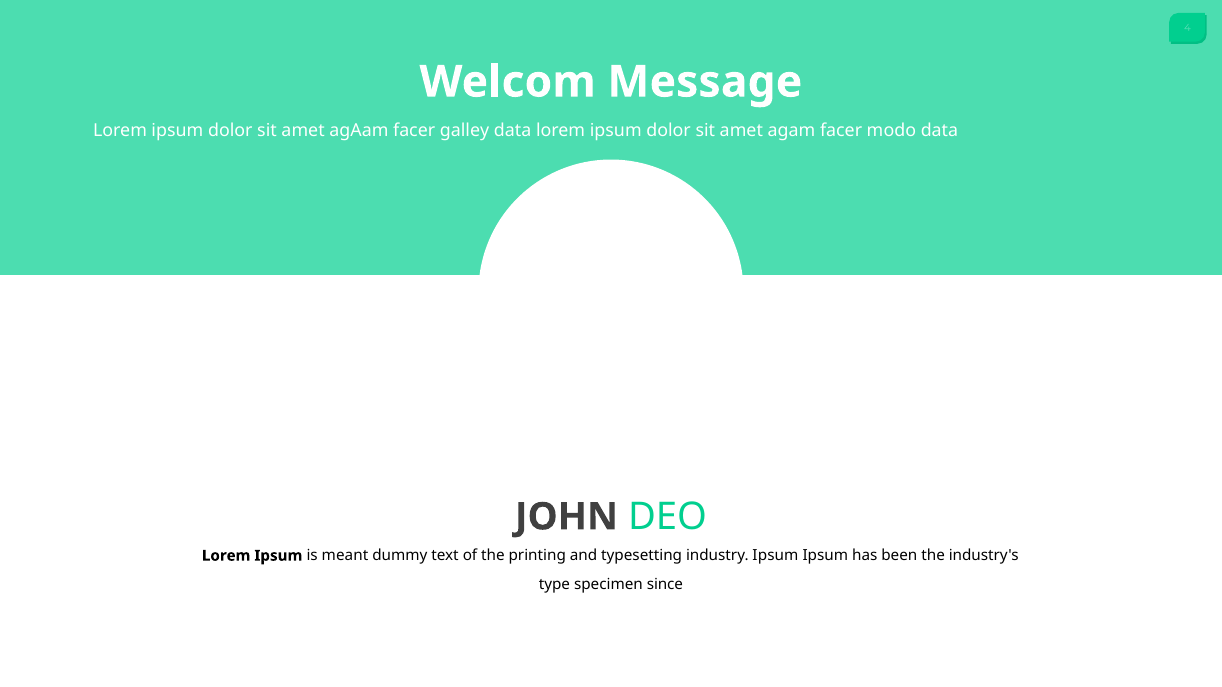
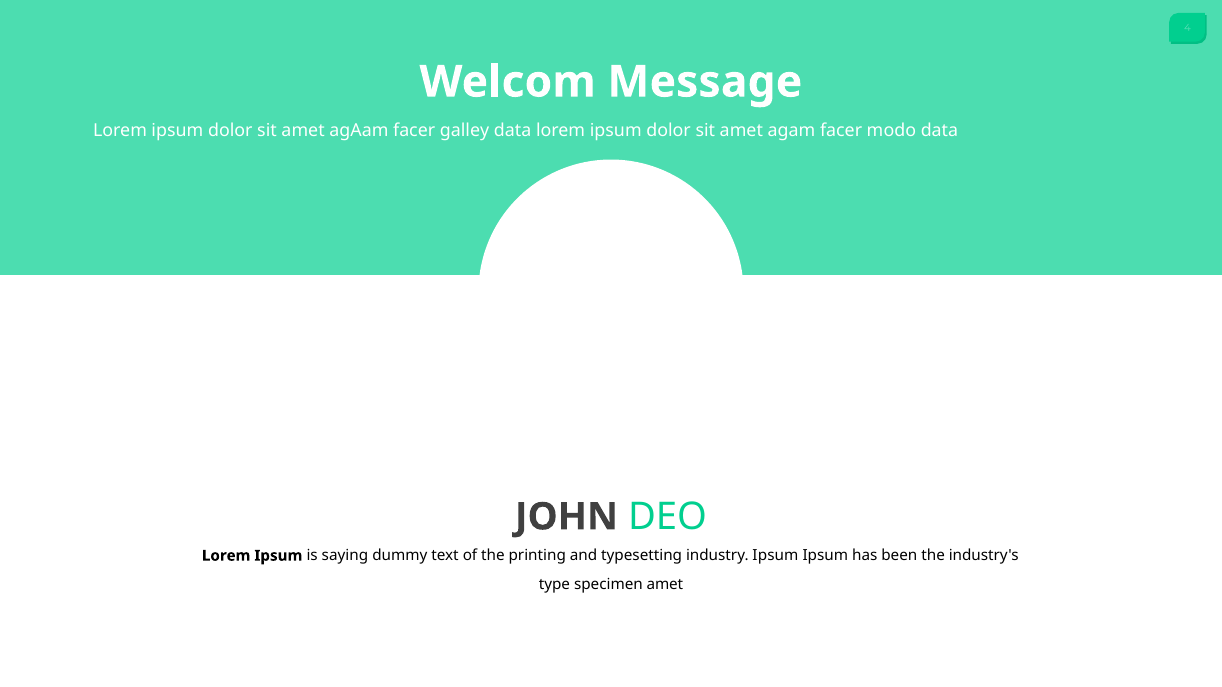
meant: meant -> saying
specimen since: since -> amet
